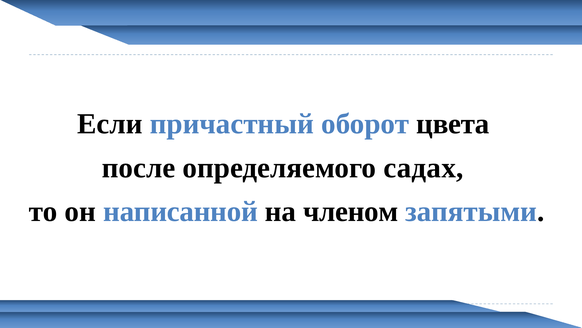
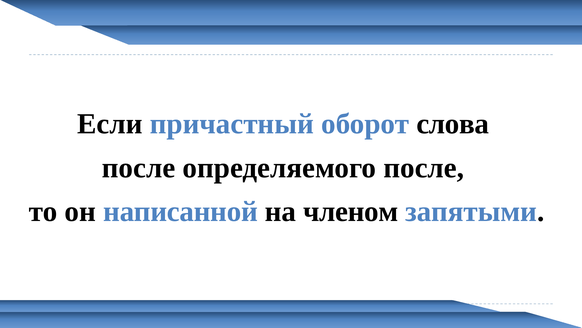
цвета: цвета -> слова
определяемого садах: садах -> после
